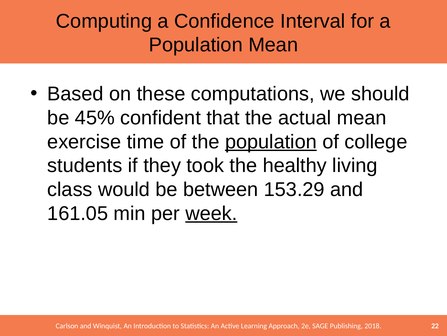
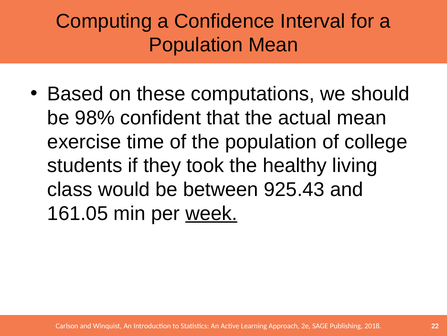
45%: 45% -> 98%
population at (271, 141) underline: present -> none
153.29: 153.29 -> 925.43
